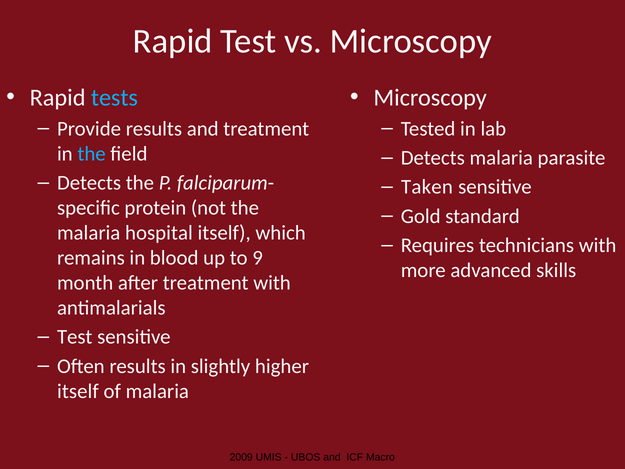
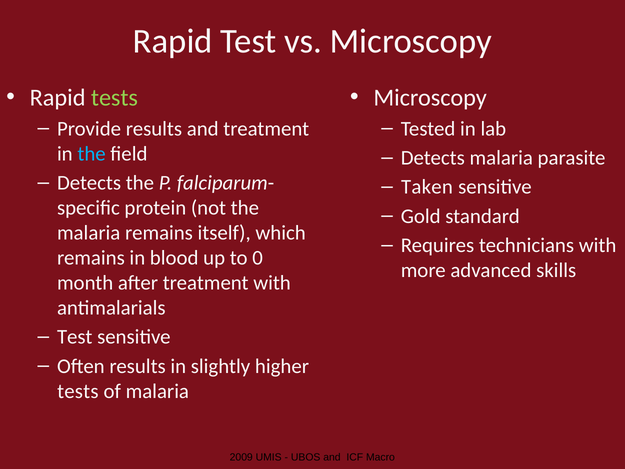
tests at (114, 98) colour: light blue -> light green
malaria hospital: hospital -> remains
9: 9 -> 0
itself at (78, 391): itself -> tests
